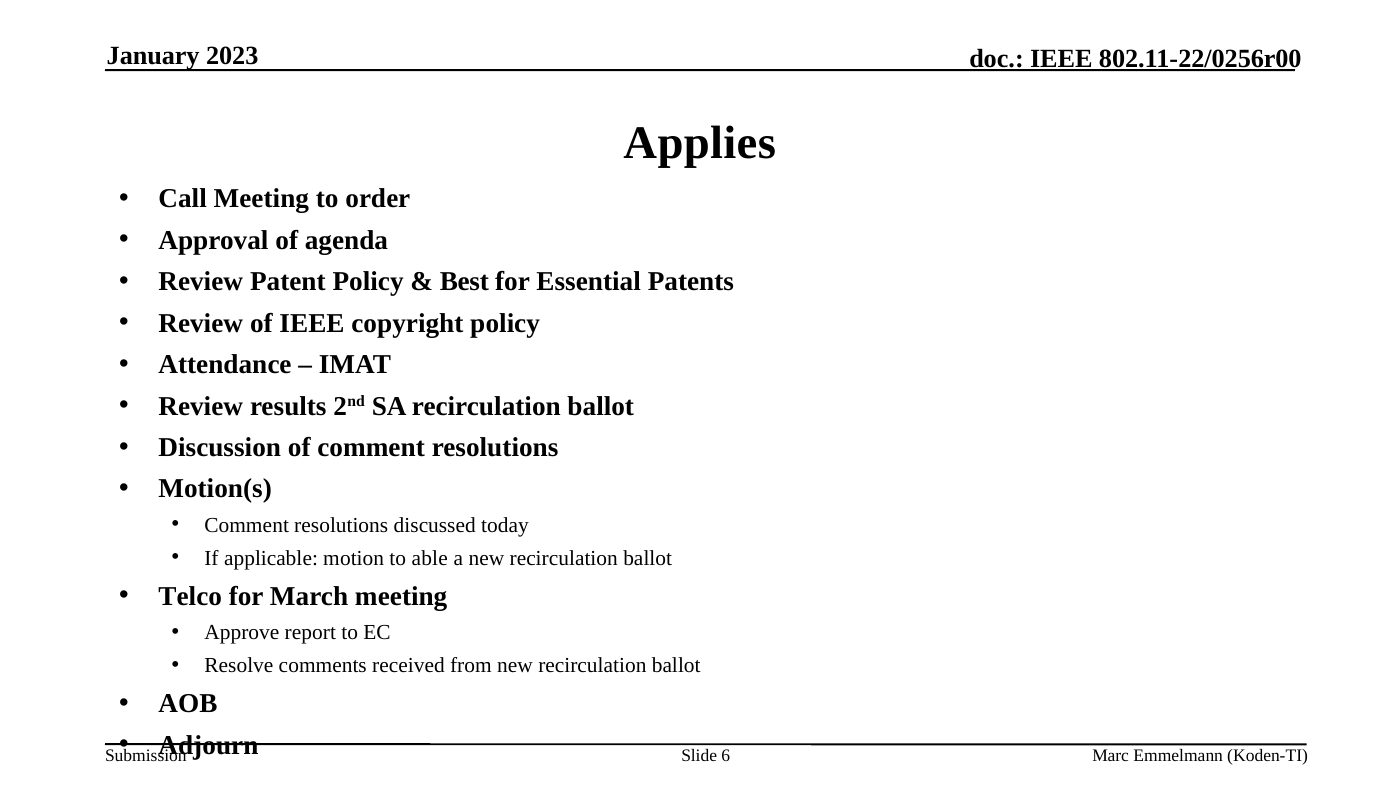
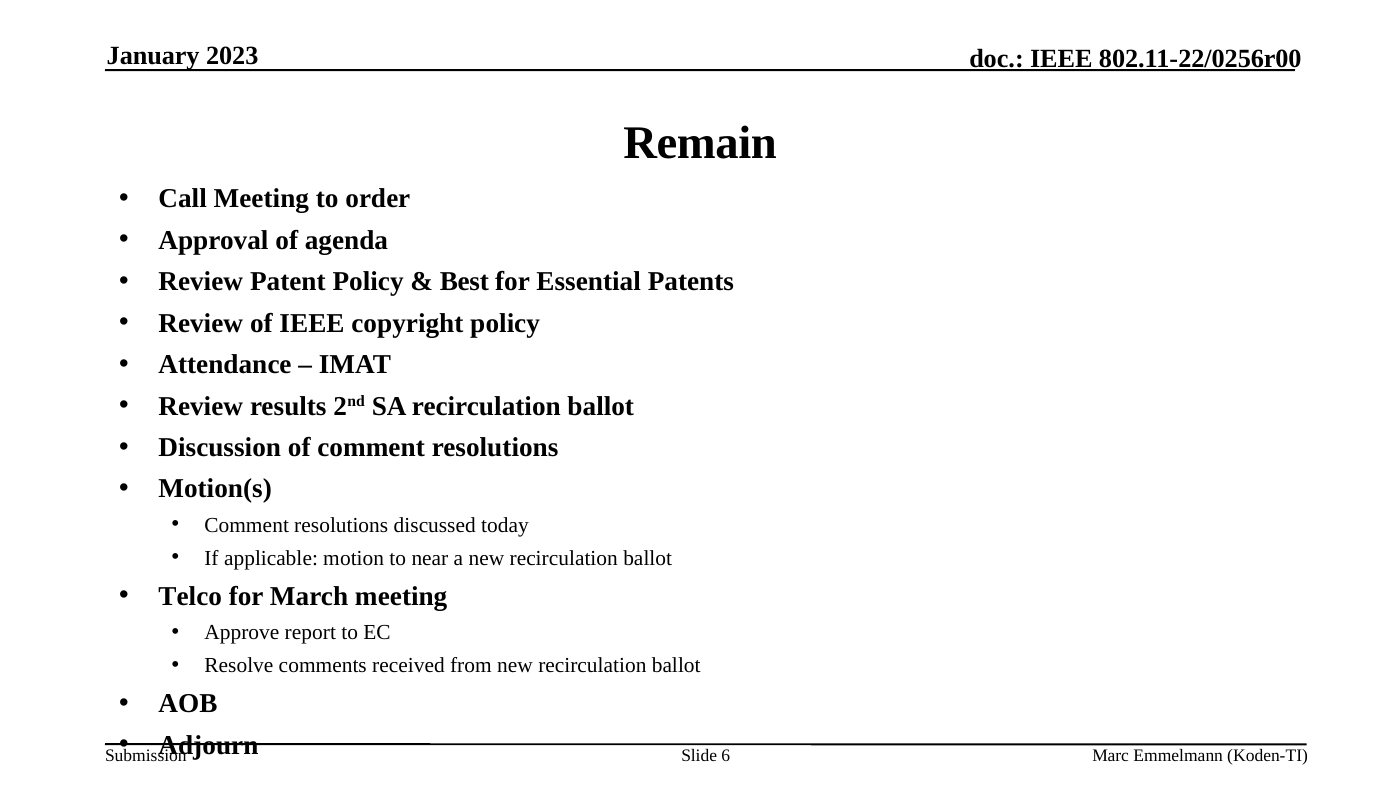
Applies: Applies -> Remain
able: able -> near
